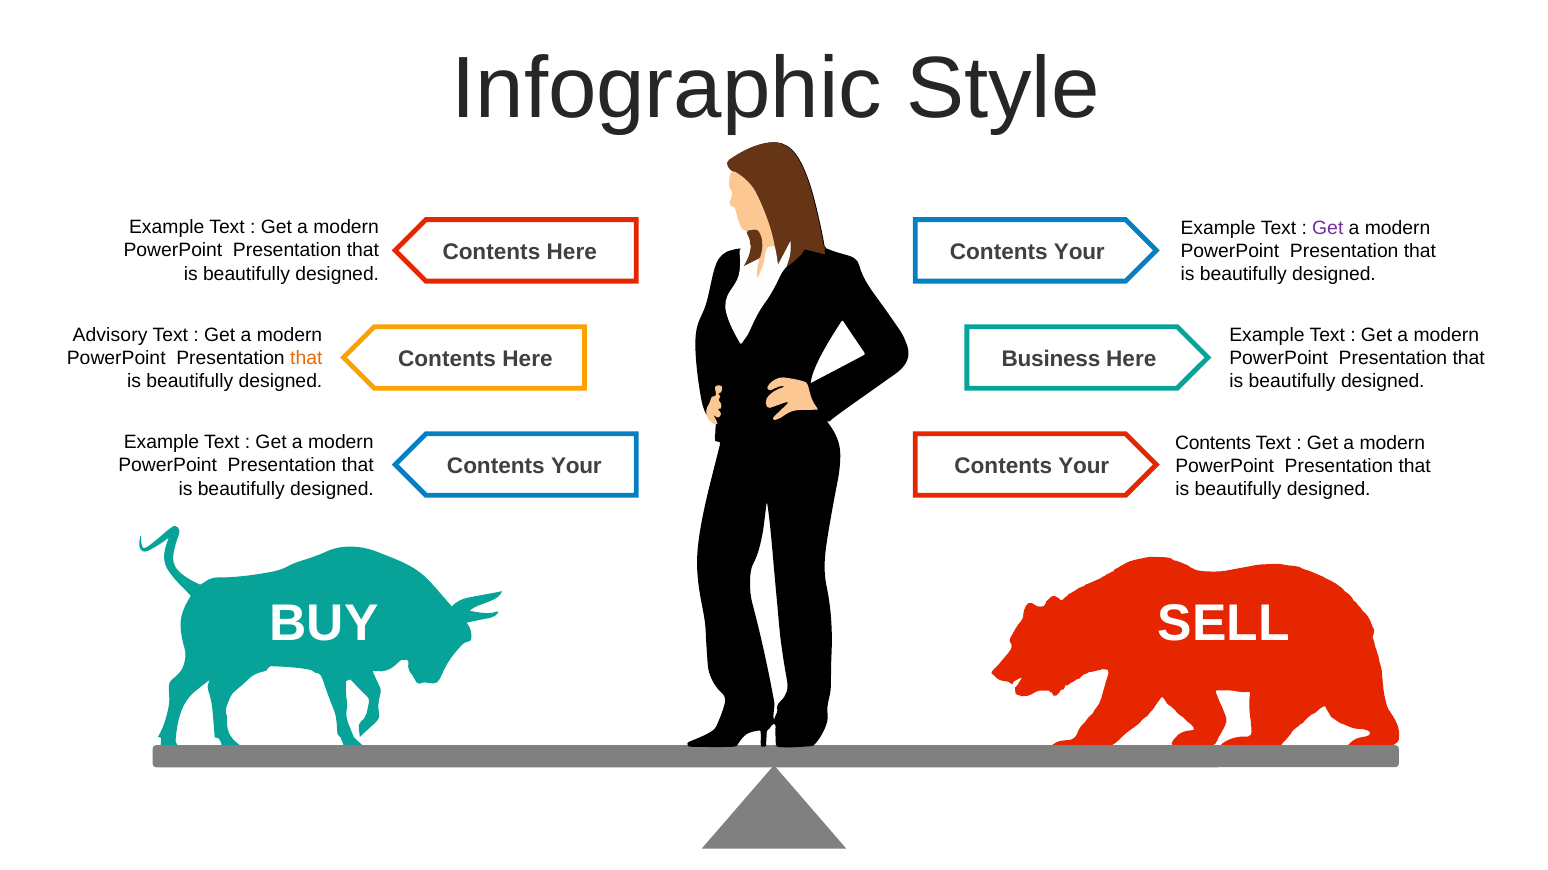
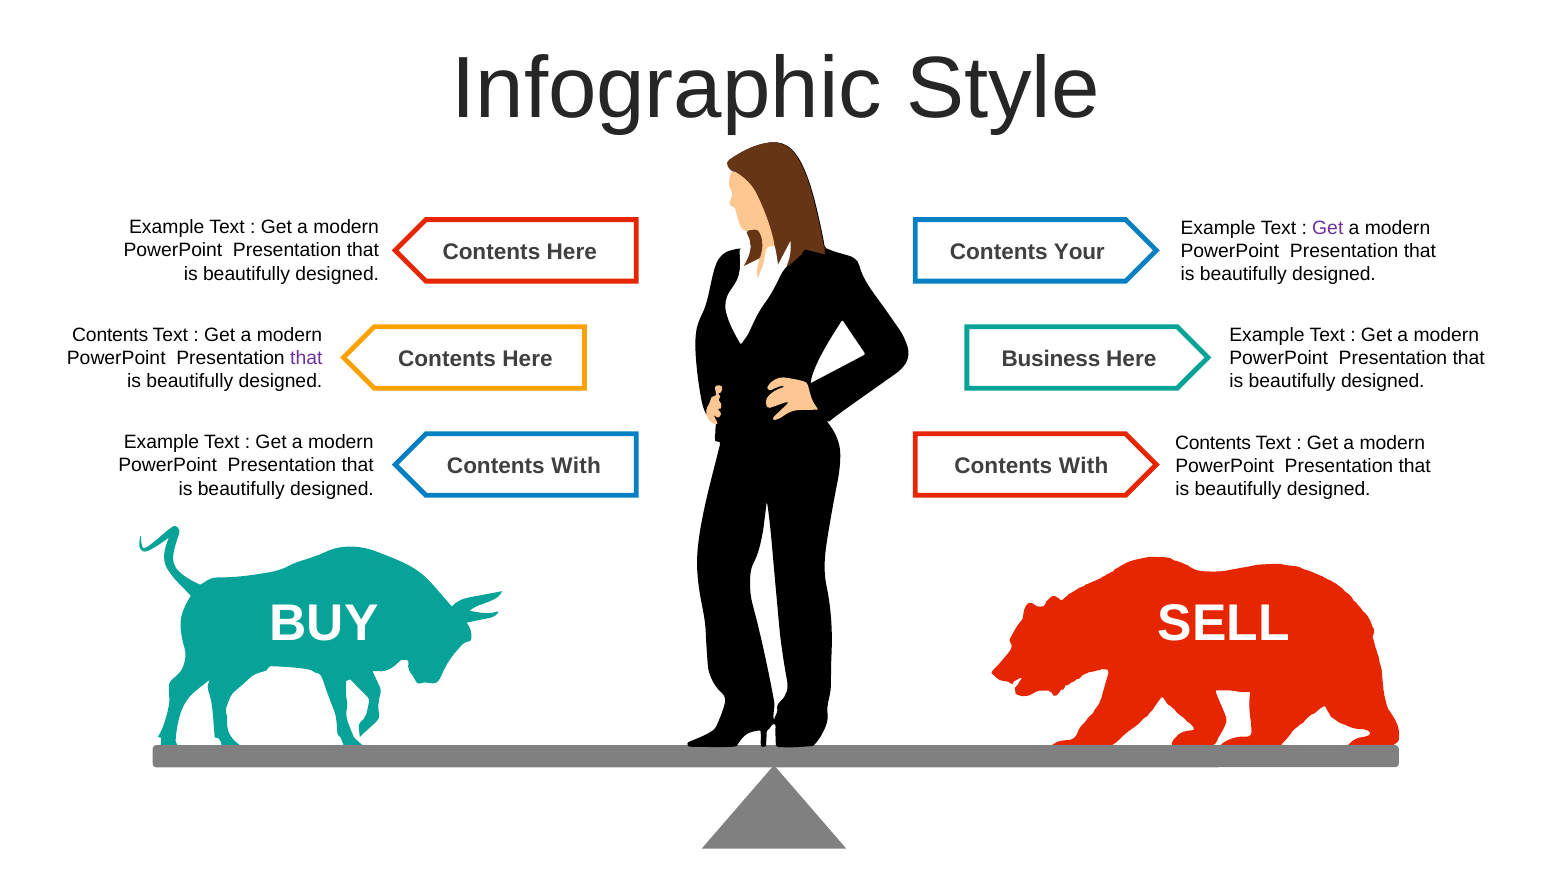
Advisory at (110, 335): Advisory -> Contents
that at (306, 358) colour: orange -> purple
Your at (576, 467): Your -> With
Your at (1084, 467): Your -> With
